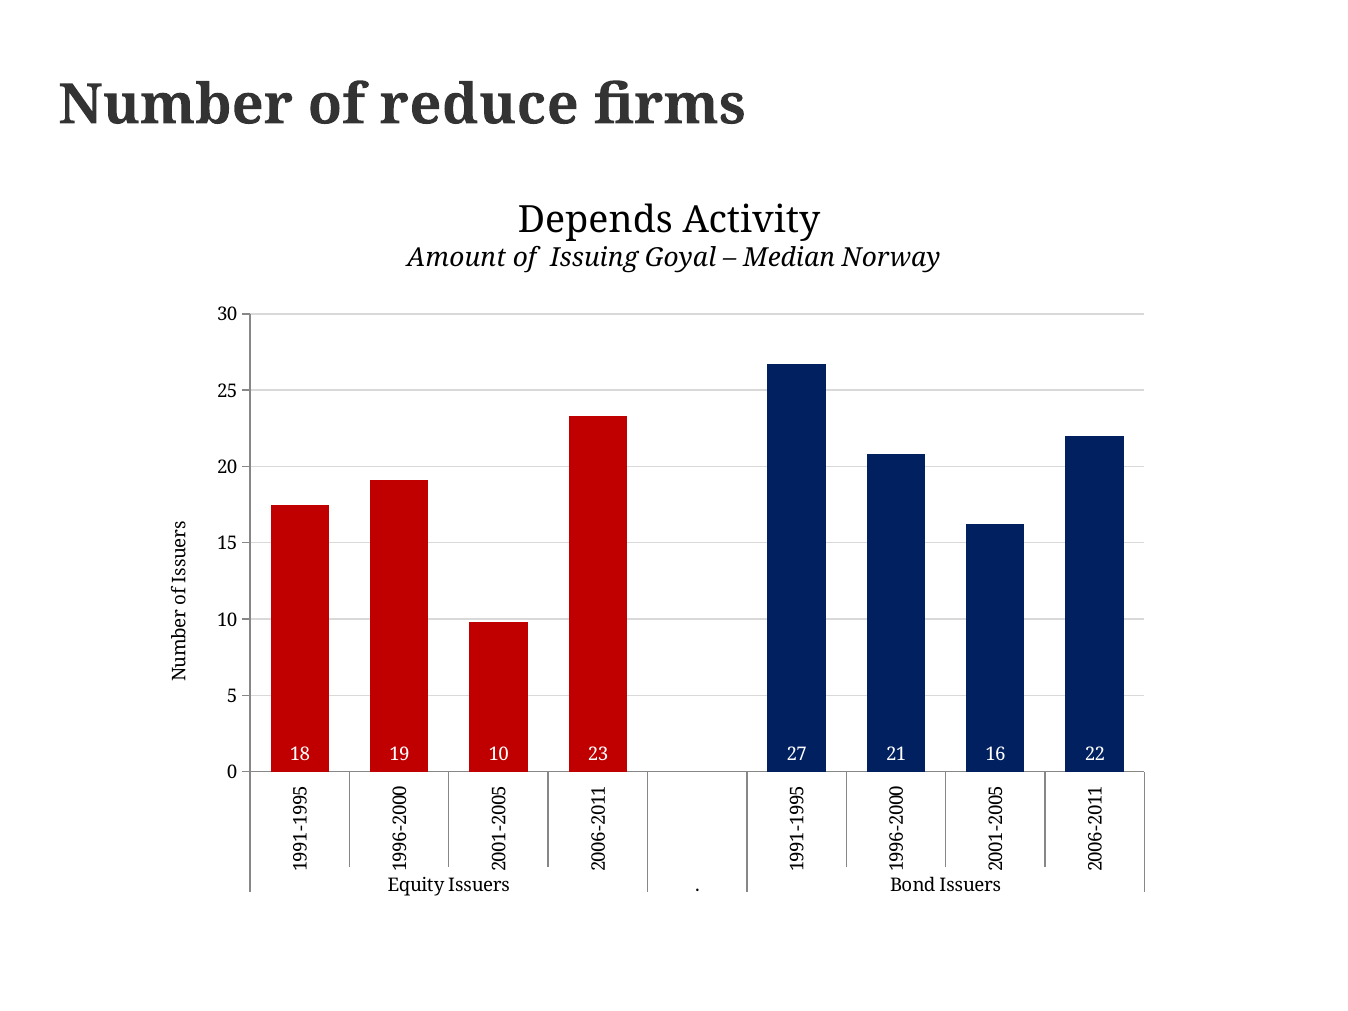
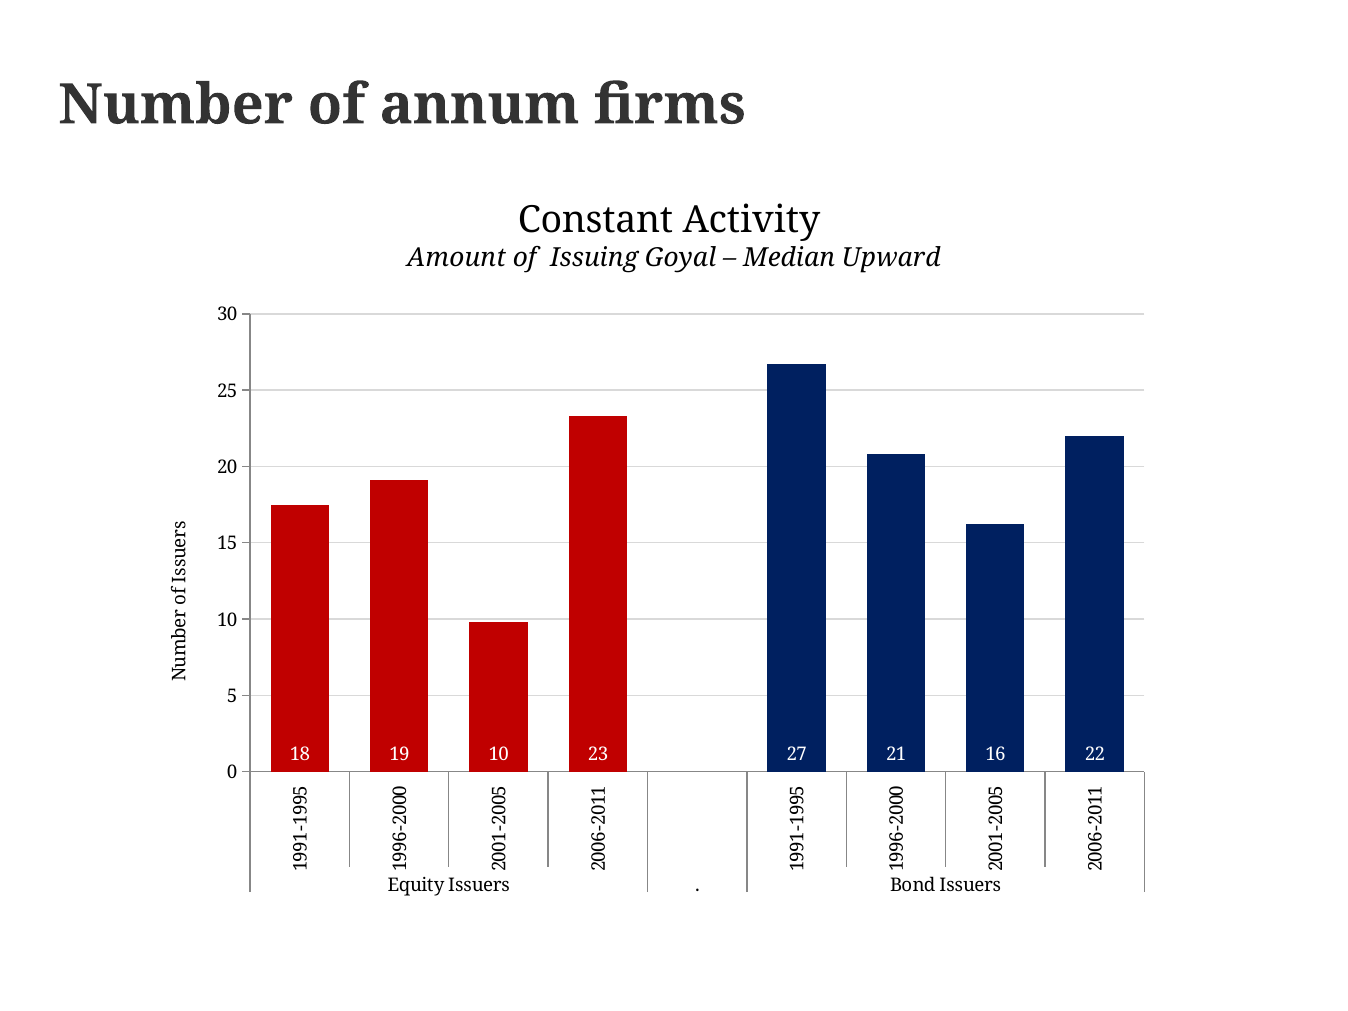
reduce: reduce -> annum
Depends: Depends -> Constant
Norway: Norway -> Upward
